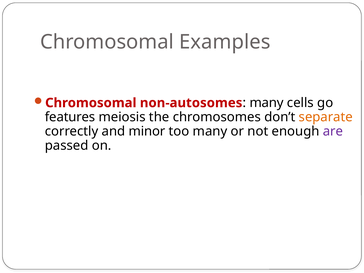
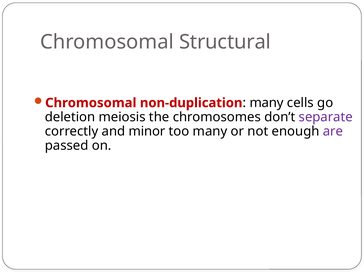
Examples: Examples -> Structural
non-autosomes: non-autosomes -> non-duplication
features: features -> deletion
separate colour: orange -> purple
